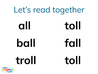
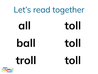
ball fall: fall -> toll
